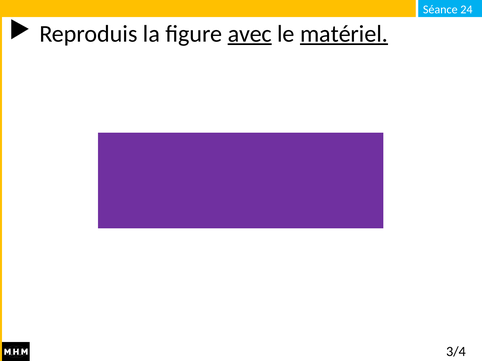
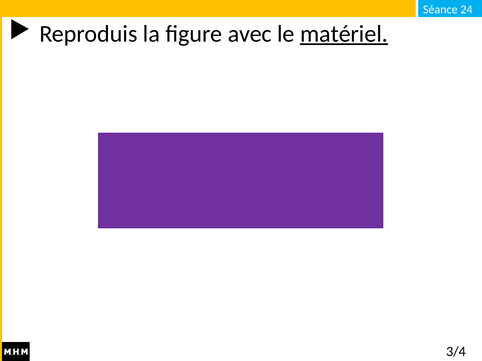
avec underline: present -> none
